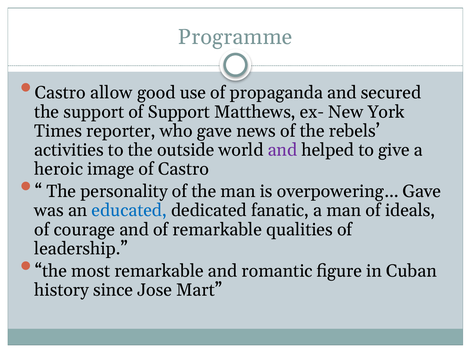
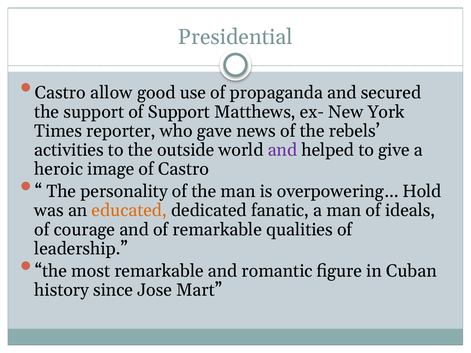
Programme: Programme -> Presidential
overpowering… Gave: Gave -> Hold
educated colour: blue -> orange
